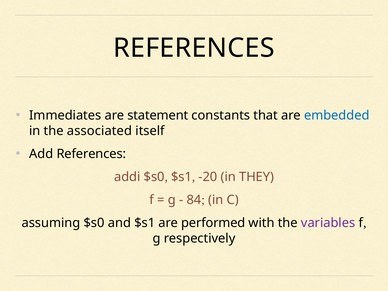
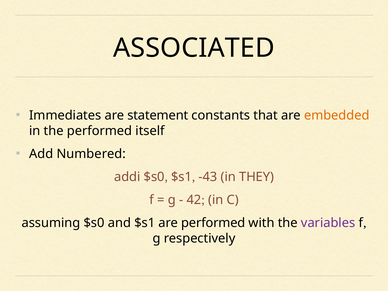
REFERENCES at (194, 48): REFERENCES -> ASSOCIATED
embedded colour: blue -> orange
the associated: associated -> performed
Add References: References -> Numbered
-20: -20 -> -43
84: 84 -> 42
